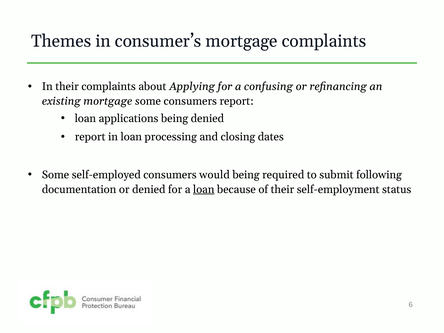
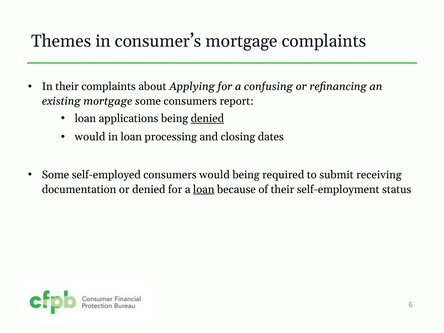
denied at (207, 119) underline: none -> present
report at (90, 137): report -> would
following: following -> receiving
